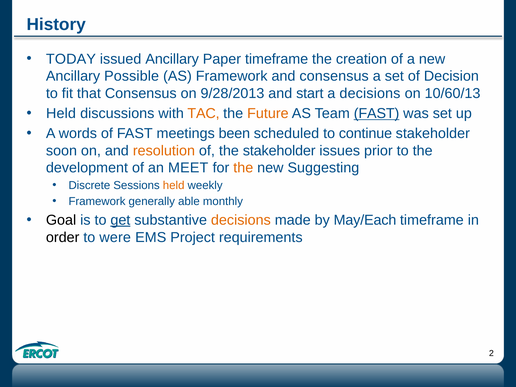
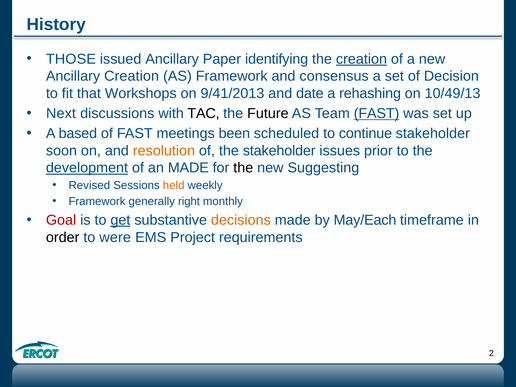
TODAY: TODAY -> THOSE
Paper timeframe: timeframe -> identifying
creation at (361, 59) underline: none -> present
Ancillary Possible: Possible -> Creation
that Consensus: Consensus -> Workshops
9/28/2013: 9/28/2013 -> 9/41/2013
start: start -> date
a decisions: decisions -> rehashing
10/60/13: 10/60/13 -> 10/49/13
Held at (61, 113): Held -> Next
TAC colour: orange -> black
Future colour: orange -> black
words: words -> based
development underline: none -> present
an MEET: MEET -> MADE
the at (243, 168) colour: orange -> black
Discrete: Discrete -> Revised
able: able -> right
Goal colour: black -> red
